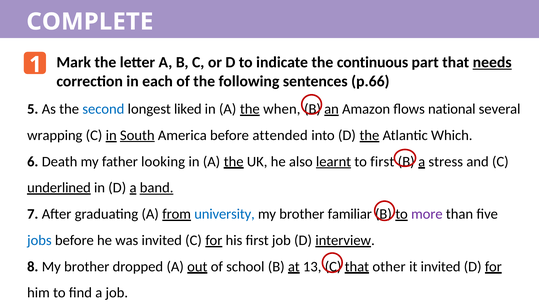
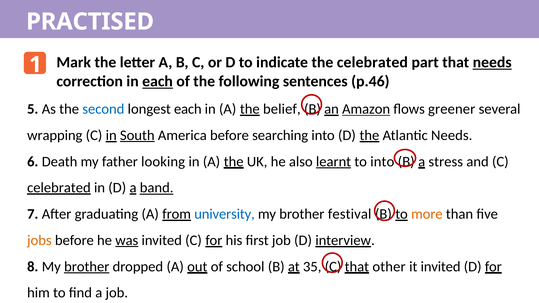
COMPLETE: COMPLETE -> PRACTISED
the continuous: continuous -> celebrated
each at (158, 81) underline: none -> present
p.66: p.66 -> p.46
longest liked: liked -> each
when: when -> belief
Amazon underline: none -> present
national: national -> greener
attended: attended -> searching
Atlantic Which: Which -> Needs
to first: first -> into
underlined at (59, 188): underlined -> celebrated
familiar: familiar -> festival
more colour: purple -> orange
jobs colour: blue -> orange
was underline: none -> present
brother at (87, 267) underline: none -> present
13: 13 -> 35
